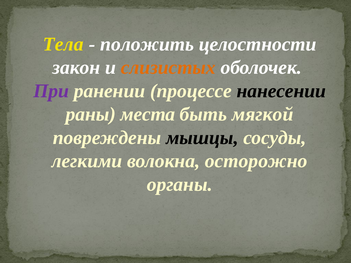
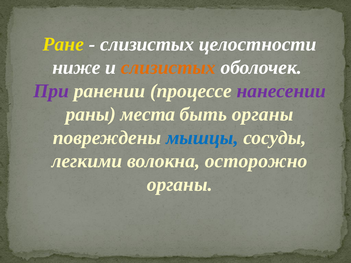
Тела: Тела -> Ране
положить at (147, 44): положить -> слизистых
закон: закон -> ниже
нанесении colour: black -> purple
быть мягкой: мягкой -> органы
мышцы colour: black -> blue
